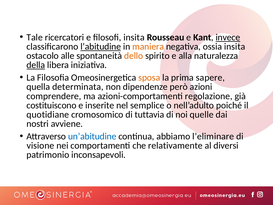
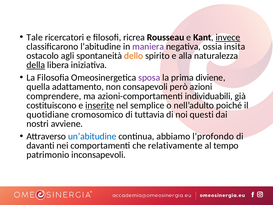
filosofi insita: insita -> ricrea
l’abitudine underline: present -> none
maniera colour: orange -> purple
alle: alle -> agli
sposa colour: orange -> purple
sapere: sapere -> diviene
determinata: determinata -> adattamento
dipendenze: dipendenze -> consapevoli
regolazione: regolazione -> individuabili
inserite underline: none -> present
quelle: quelle -> questi
l’eliminare: l’eliminare -> l’profondo
visione: visione -> davanti
diversi: diversi -> tempo
